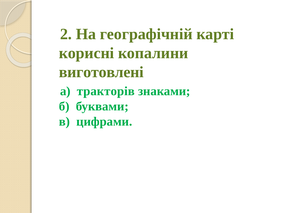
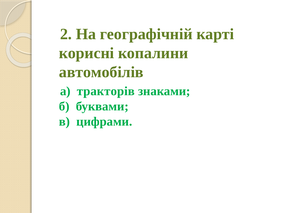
виготовлені: виготовлені -> автомобілів
